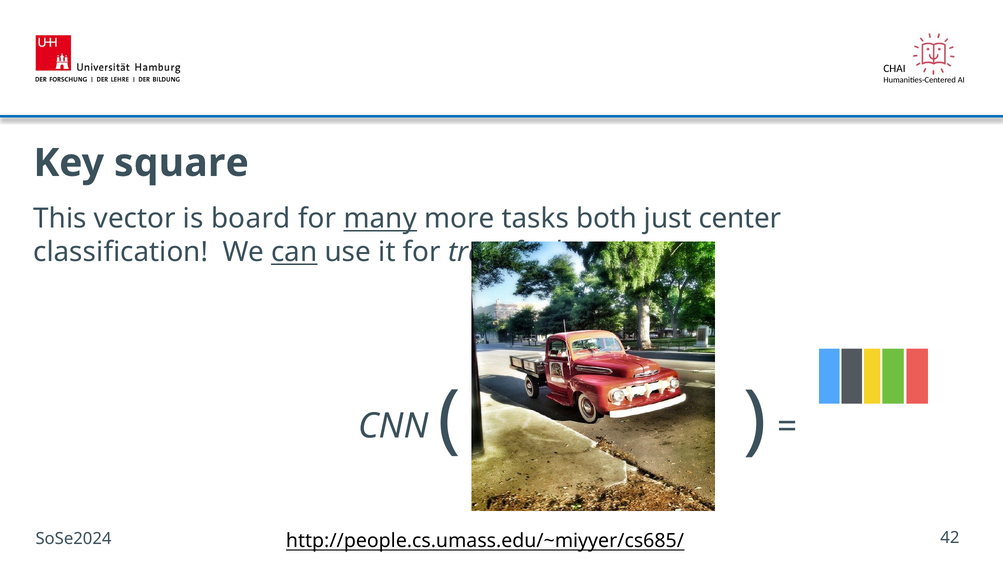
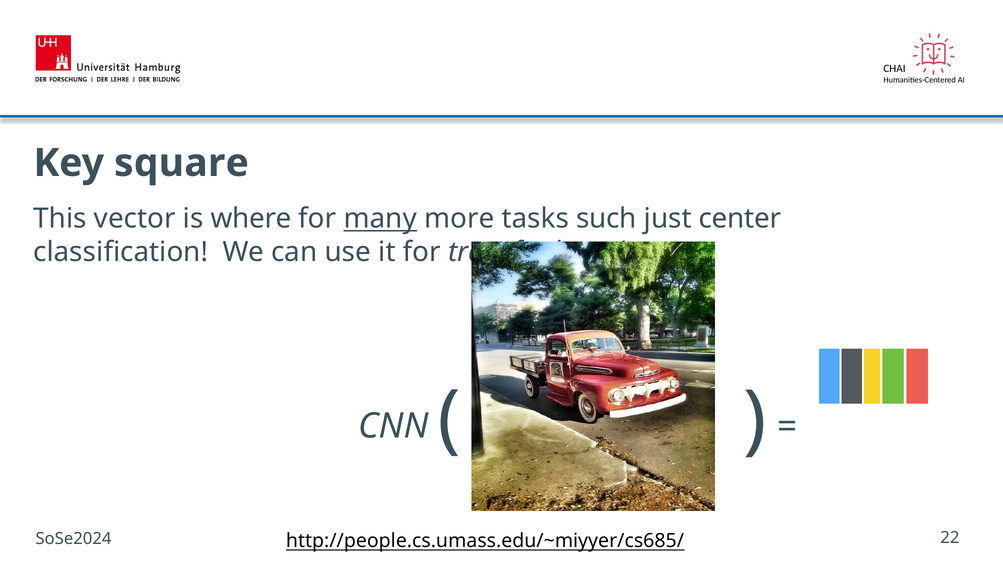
board: board -> where
both: both -> such
can underline: present -> none
42: 42 -> 22
